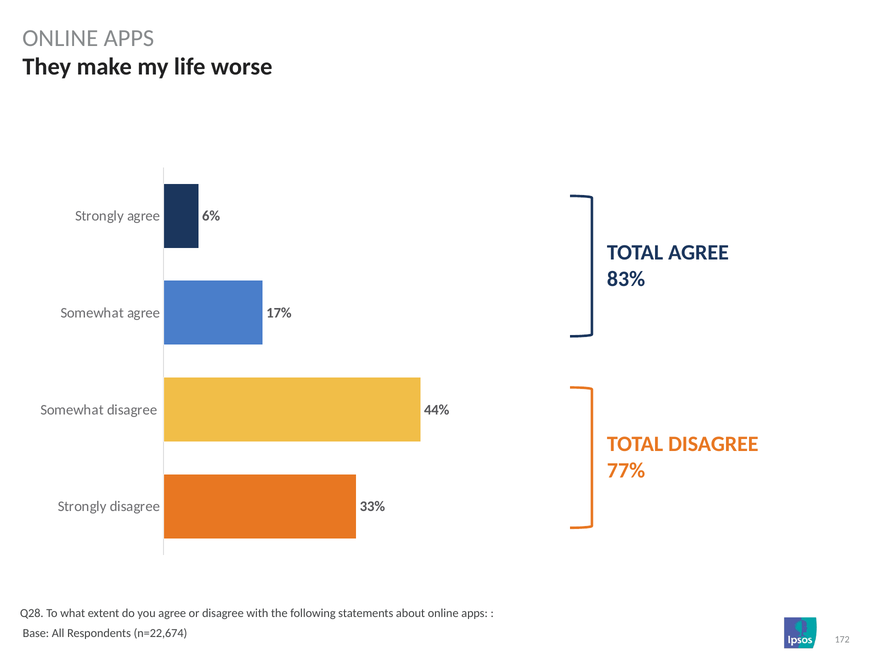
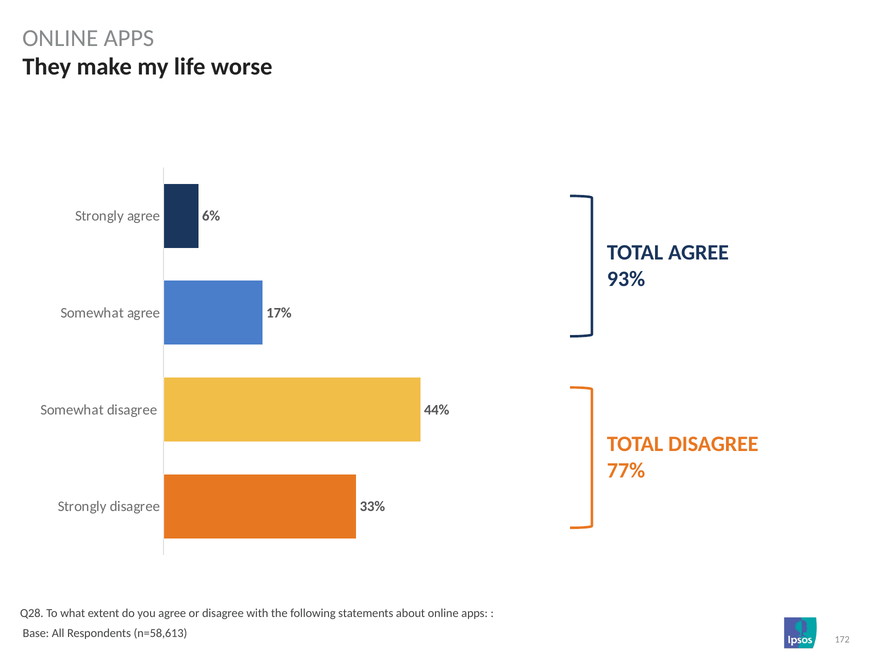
83%: 83% -> 93%
n=22,674: n=22,674 -> n=58,613
